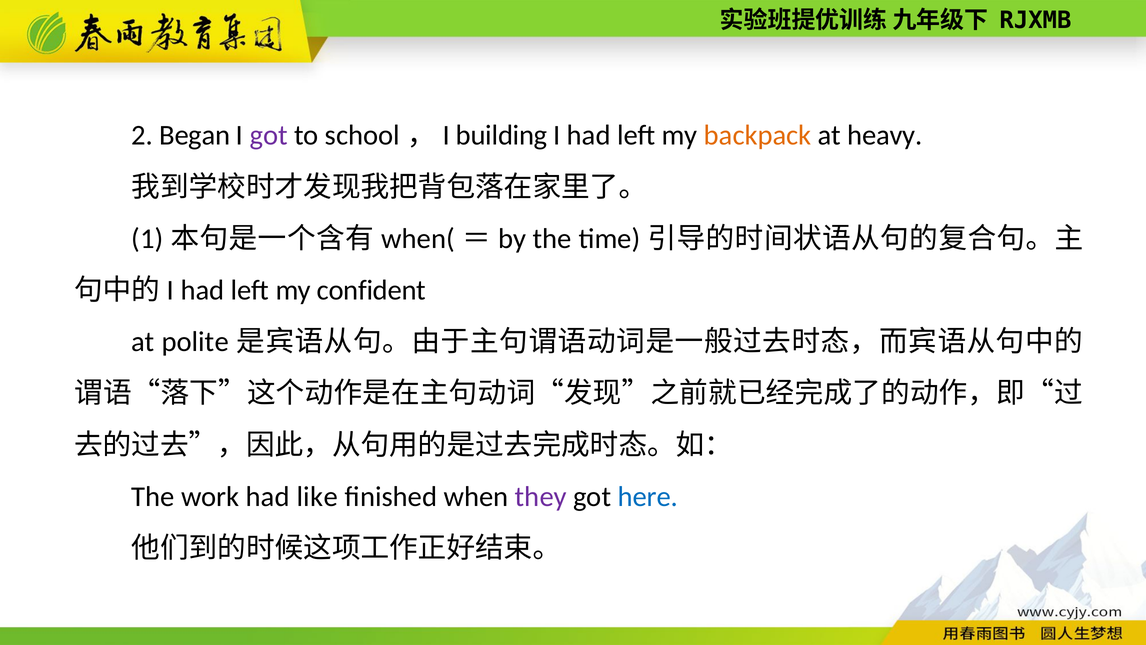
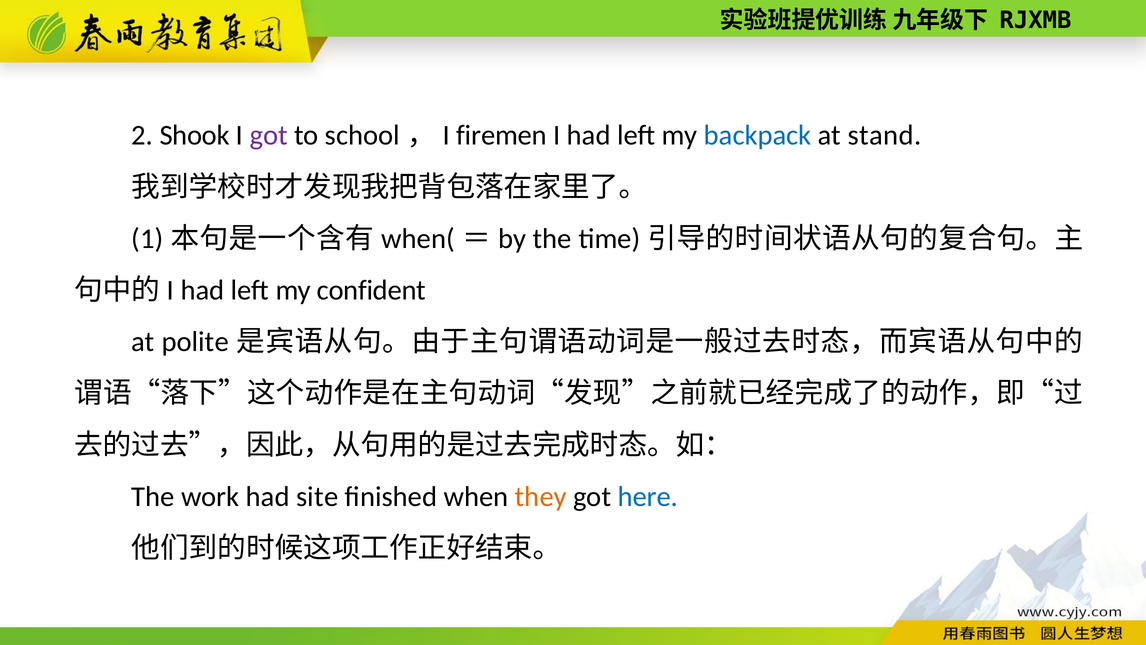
Began: Began -> Shook
building: building -> firemen
backpack colour: orange -> blue
heavy: heavy -> stand
like: like -> site
they colour: purple -> orange
